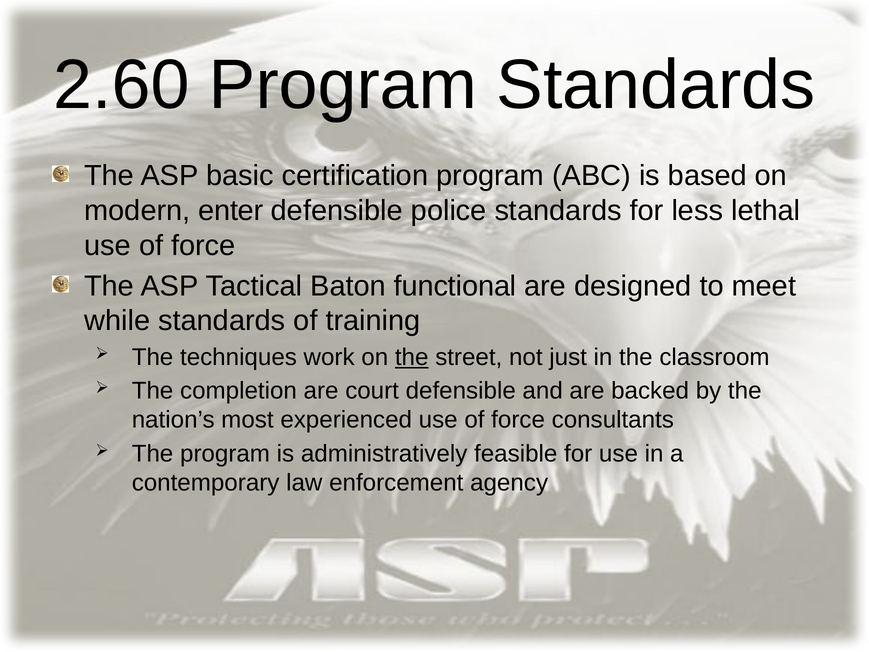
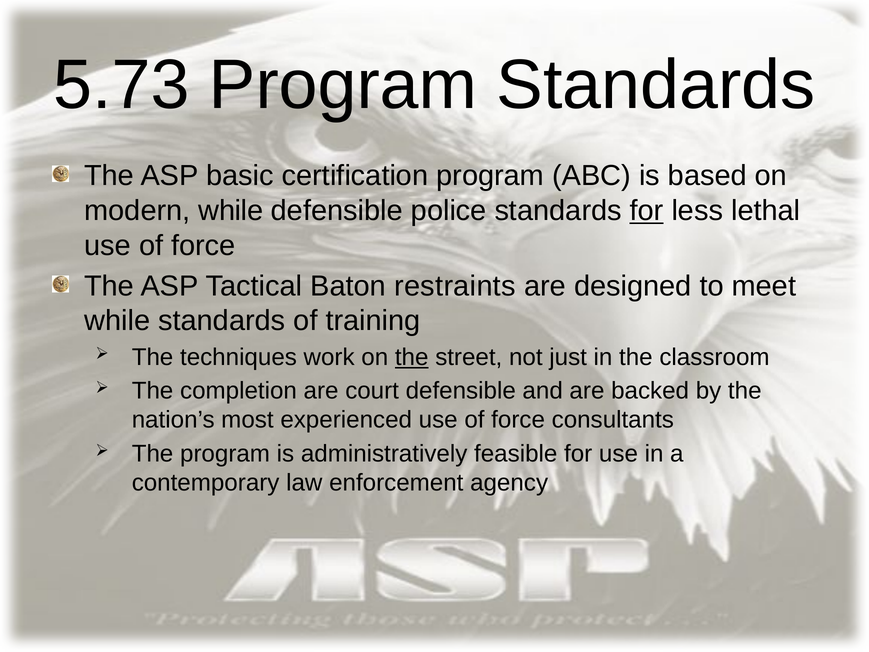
2.60: 2.60 -> 5.73
modern enter: enter -> while
for at (647, 211) underline: none -> present
functional: functional -> restraints
